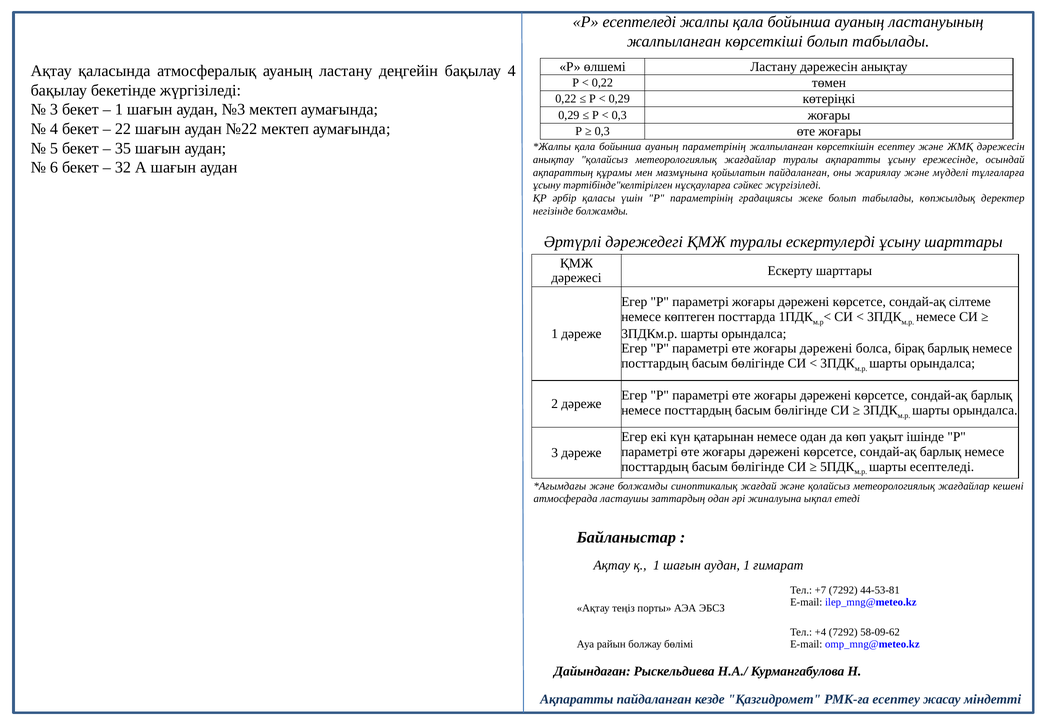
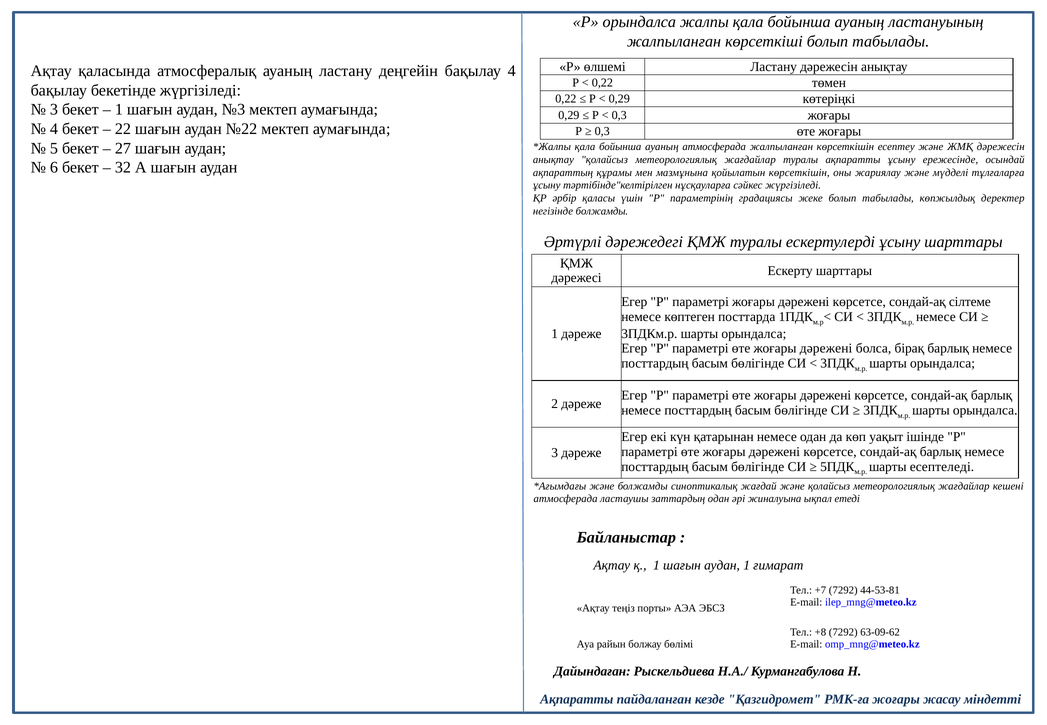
Р есептеледі: есептеледі -> орындалса
35: 35 -> 27
ауаның параметрінің: параметрінің -> атмосферада
қойылатын пайдаланған: пайдаланған -> көрсеткішін
+4: +4 -> +8
58-09-62: 58-09-62 -> 63-09-62
РМК-ға есептеу: есептеу -> жоғары
